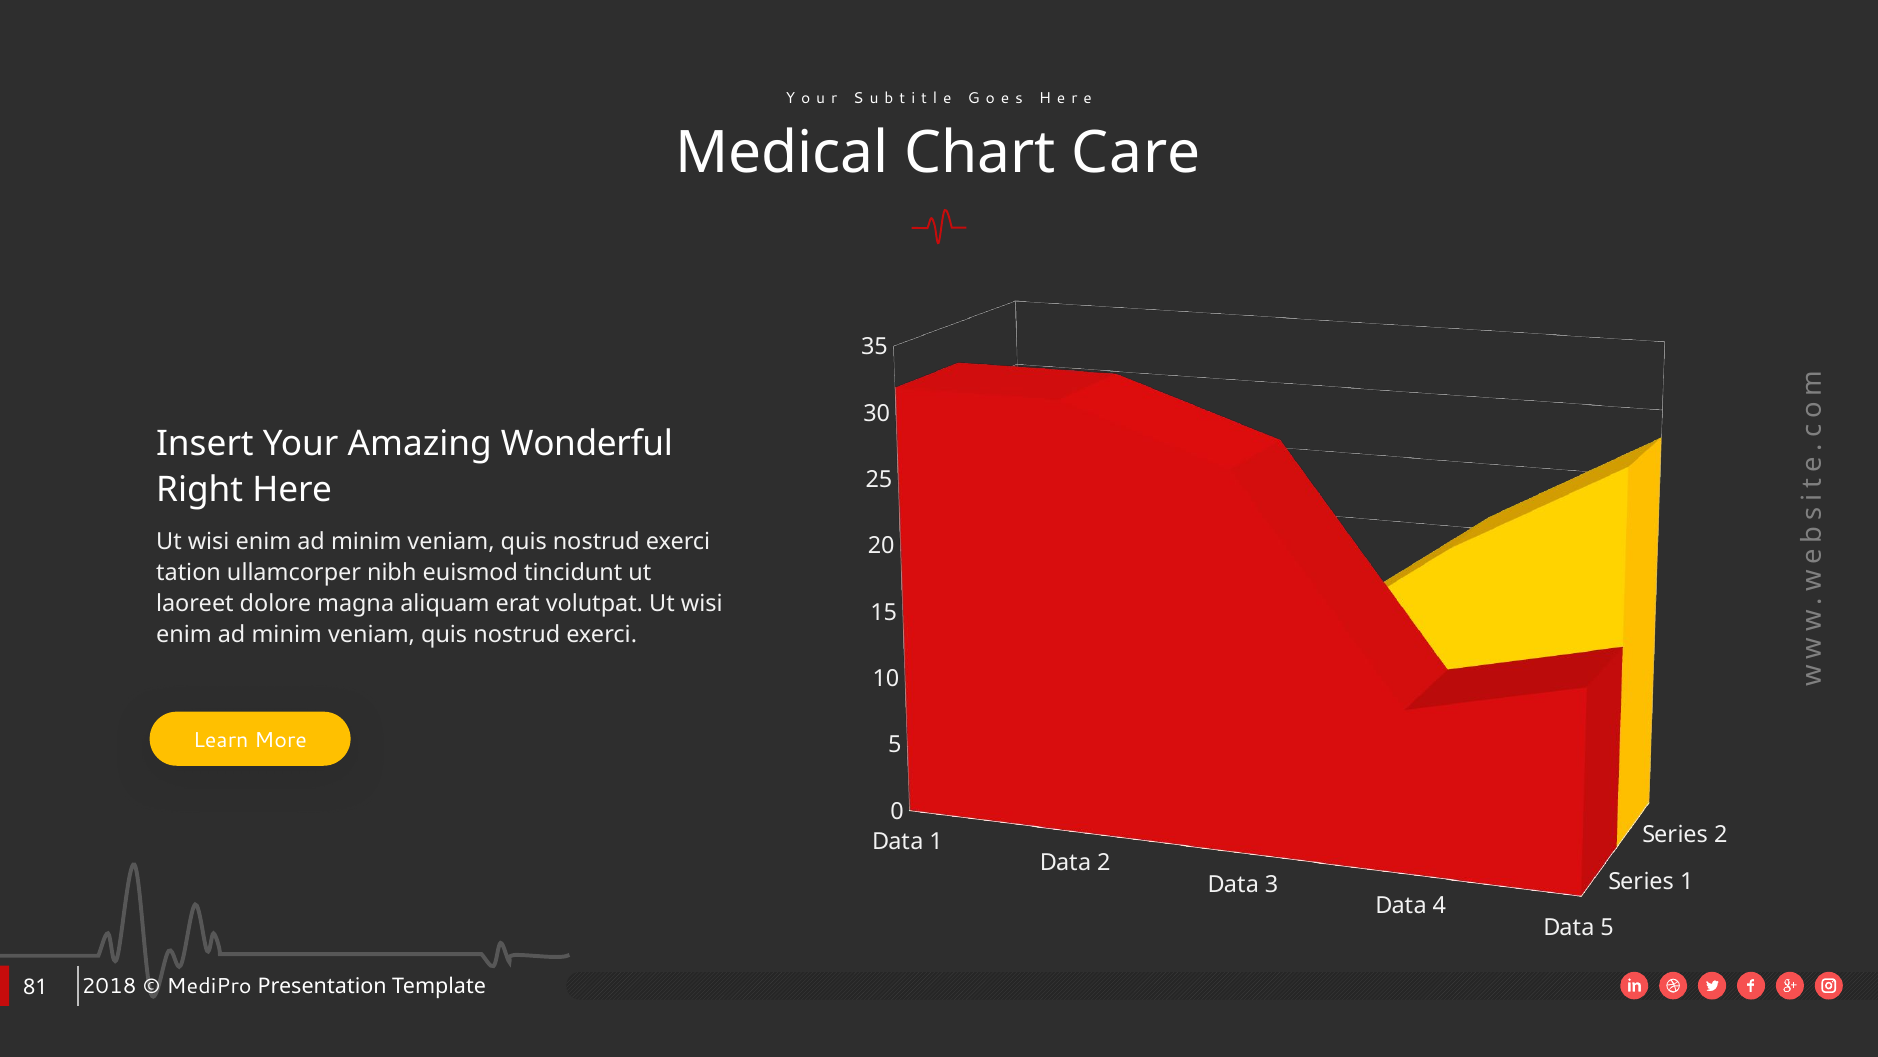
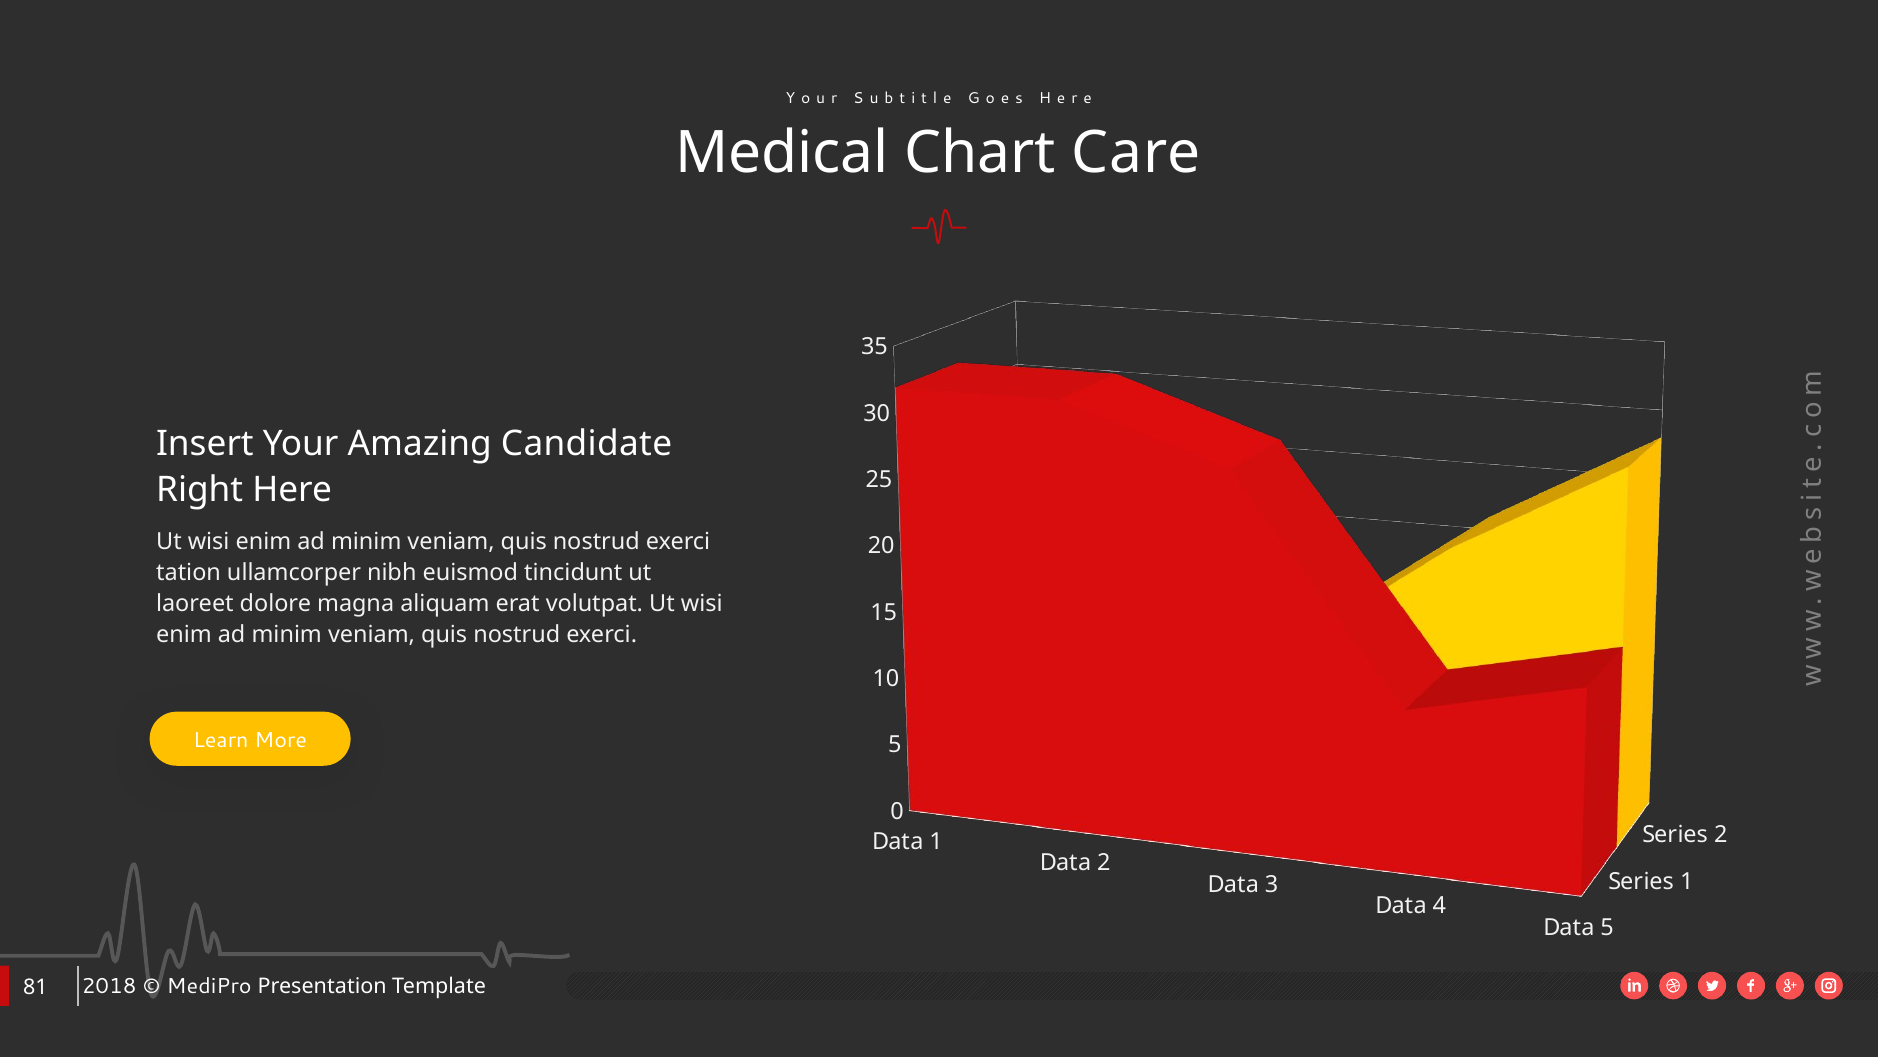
Wonderful: Wonderful -> Candidate
